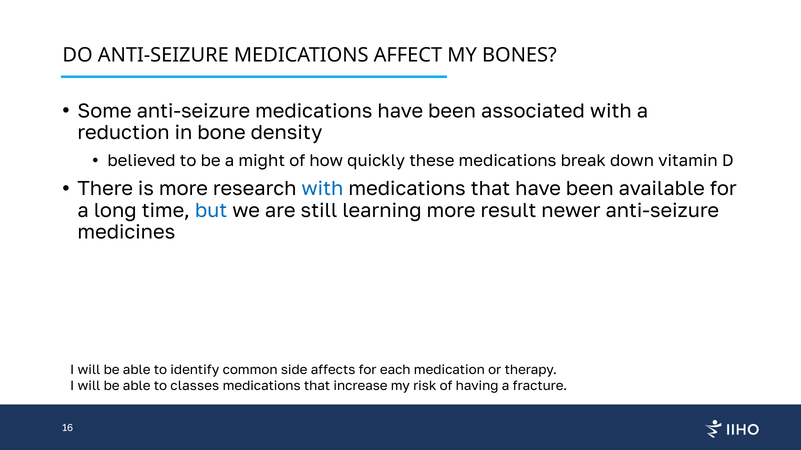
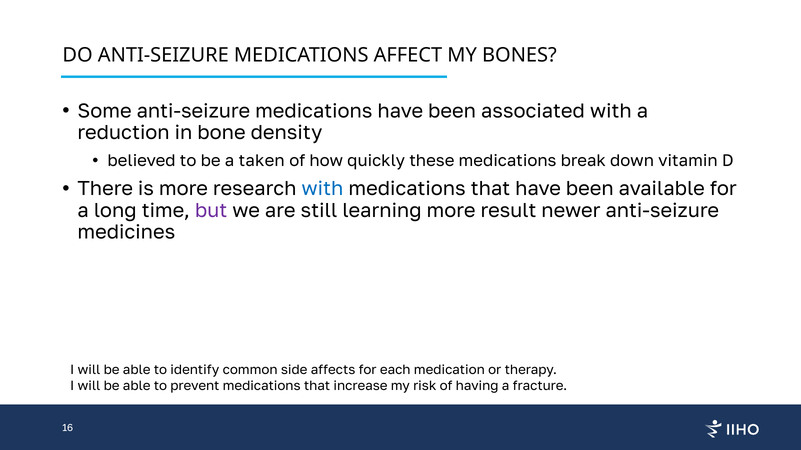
might: might -> taken
but colour: blue -> purple
classes: classes -> prevent
